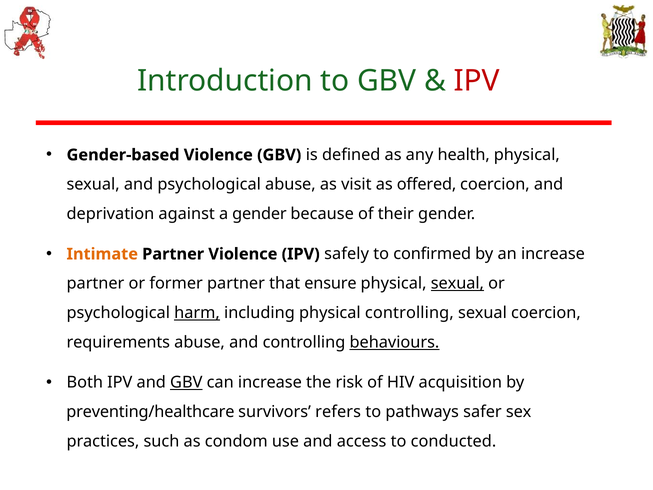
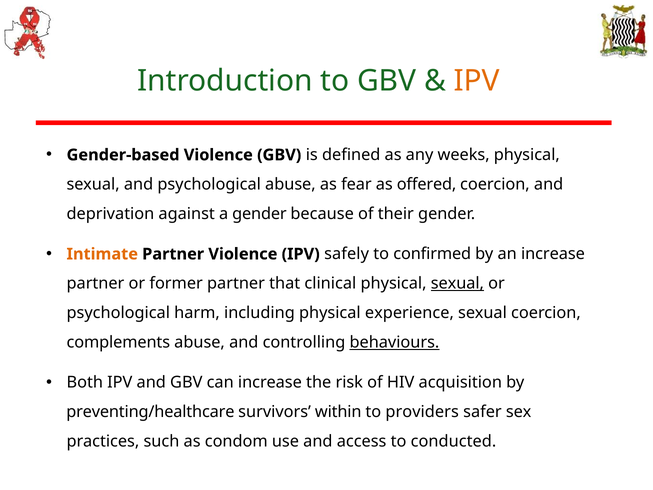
IPV at (477, 81) colour: red -> orange
health: health -> weeks
visit: visit -> fear
ensure: ensure -> clinical
harm underline: present -> none
physical controlling: controlling -> experience
requirements: requirements -> complements
GBV at (186, 382) underline: present -> none
refers: refers -> within
pathways: pathways -> providers
